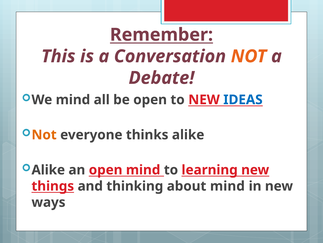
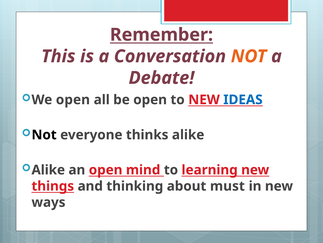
We mind: mind -> open
Not at (44, 134) colour: orange -> black
about mind: mind -> must
